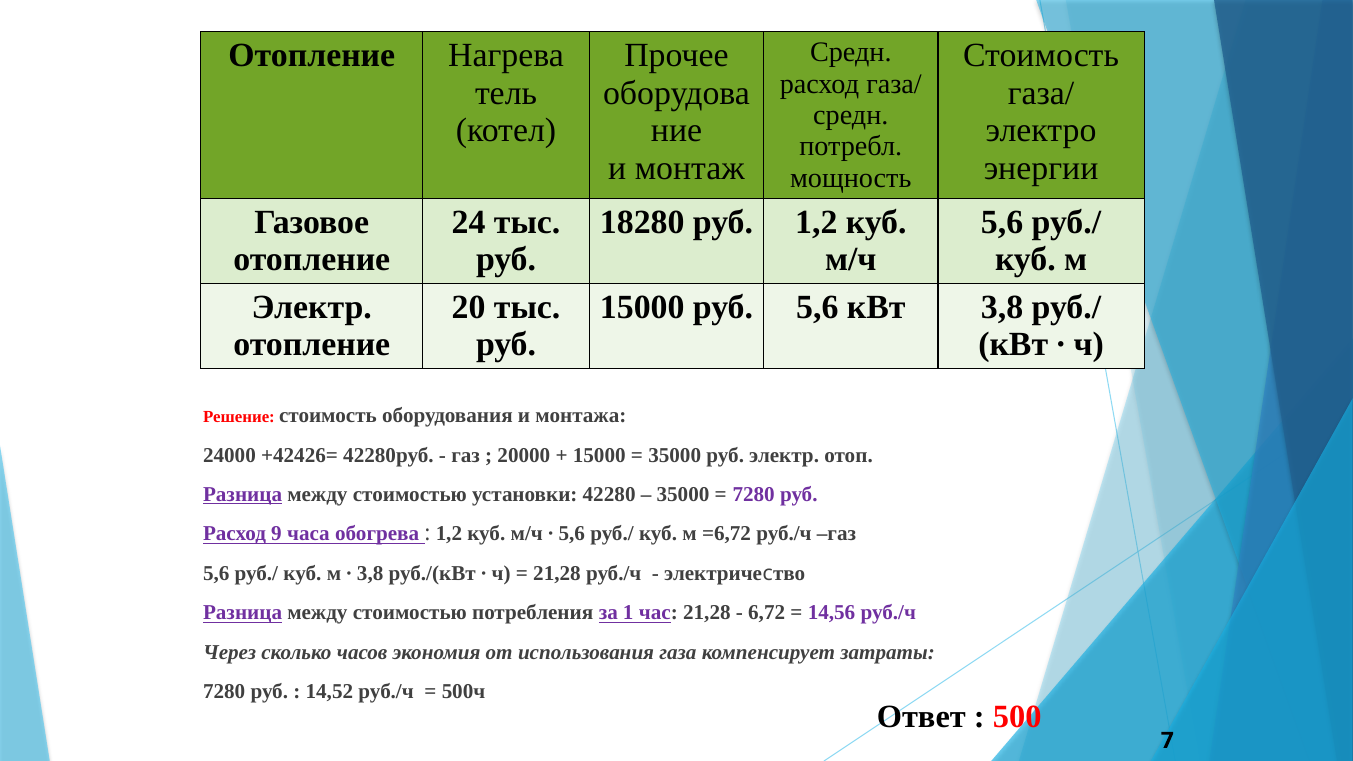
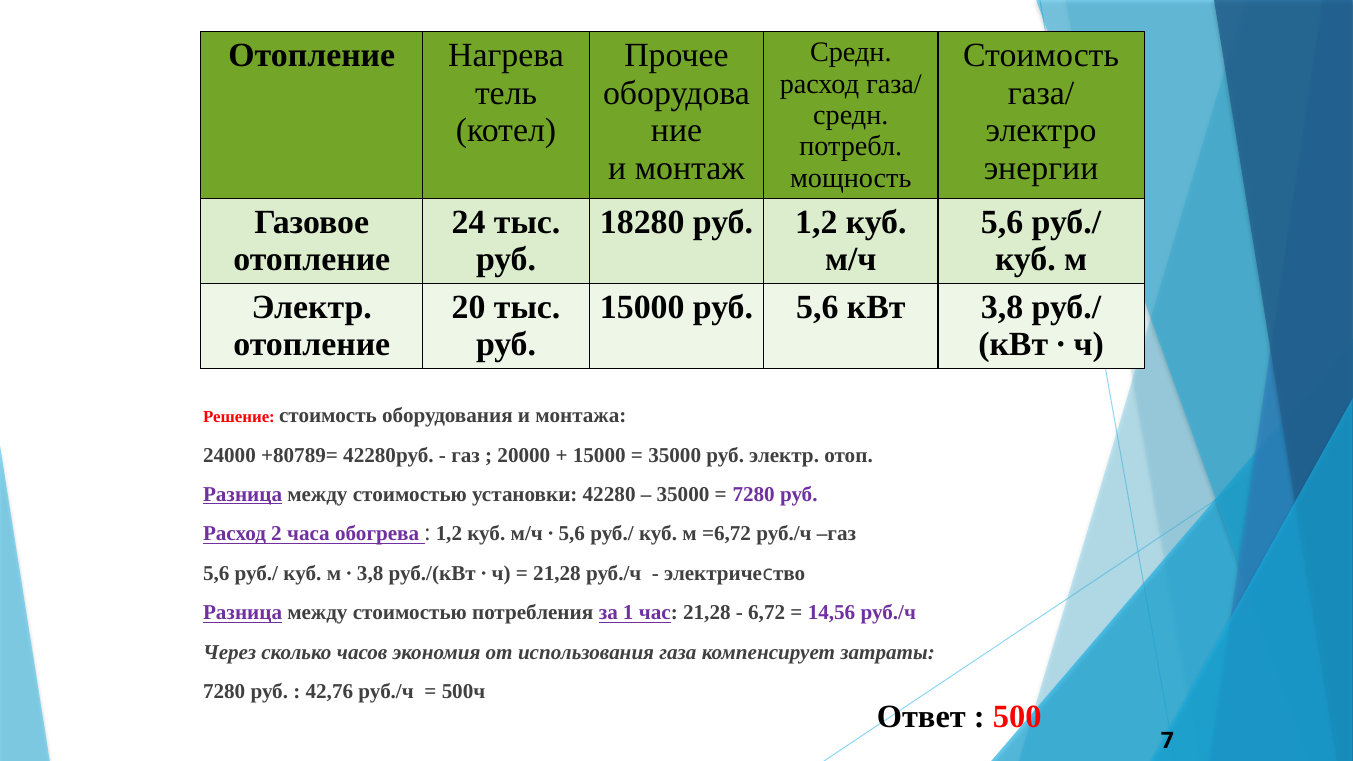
+42426=: +42426= -> +80789=
9: 9 -> 2
14,52: 14,52 -> 42,76
